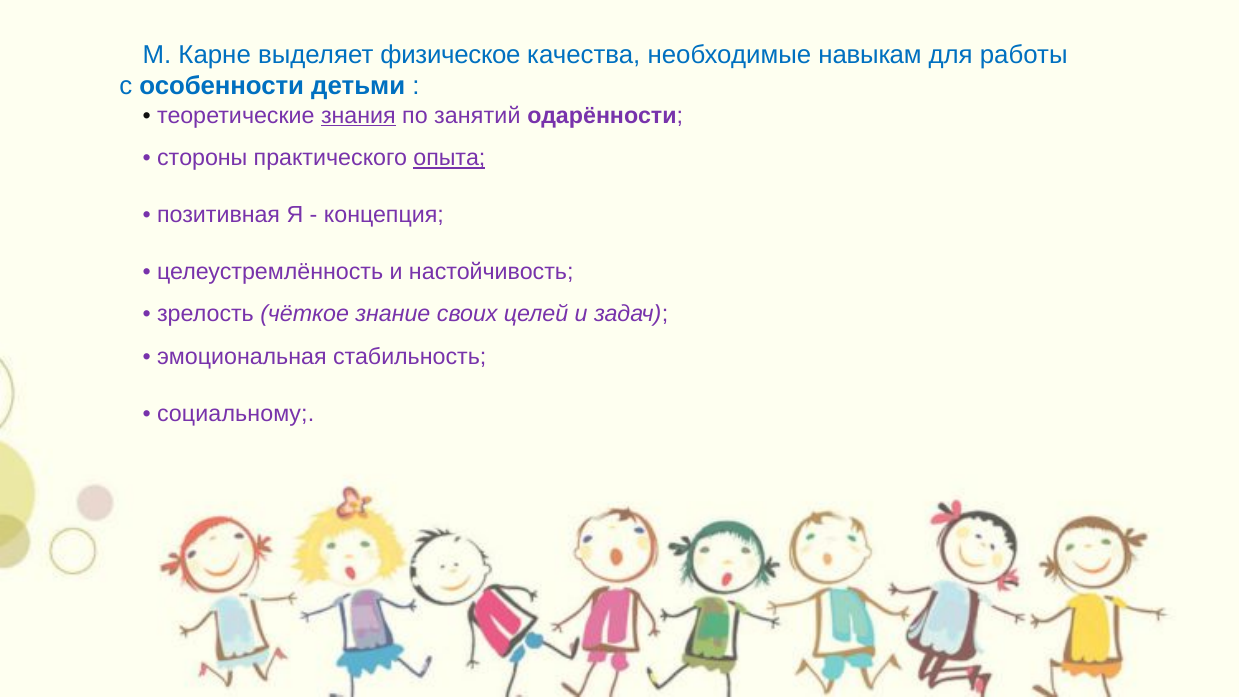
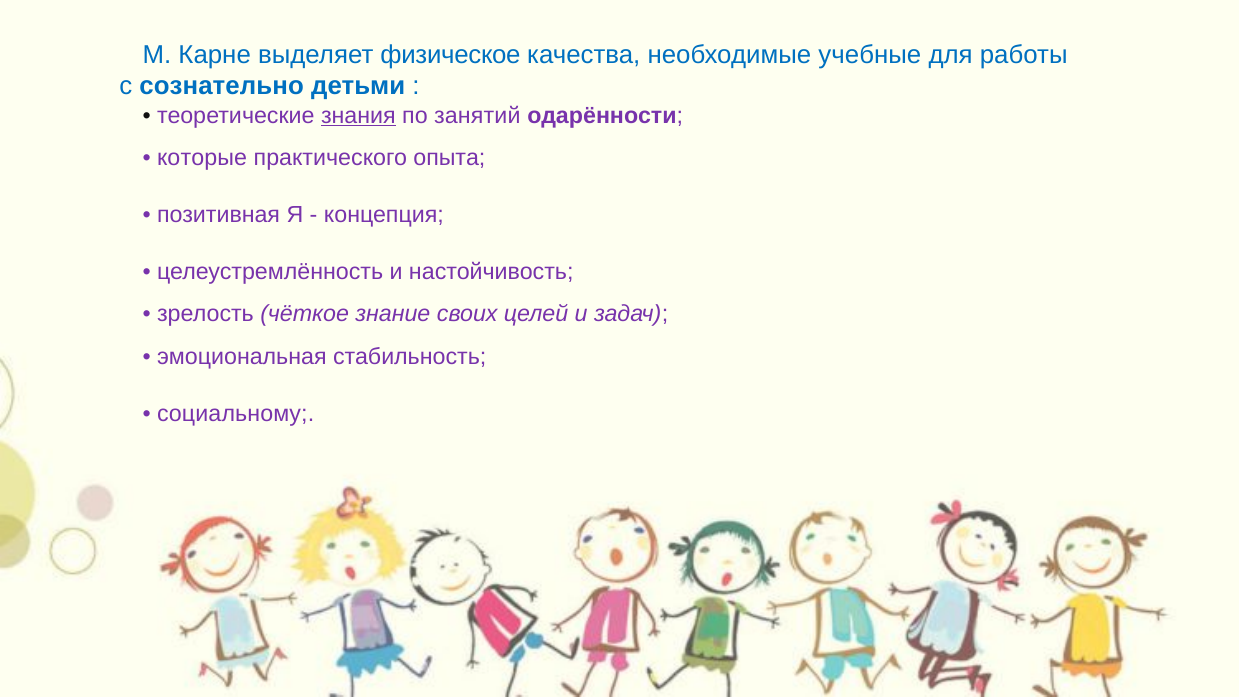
навыкам: навыкам -> учебные
особенности: особенности -> сознательно
стороны: стороны -> которые
опыта underline: present -> none
